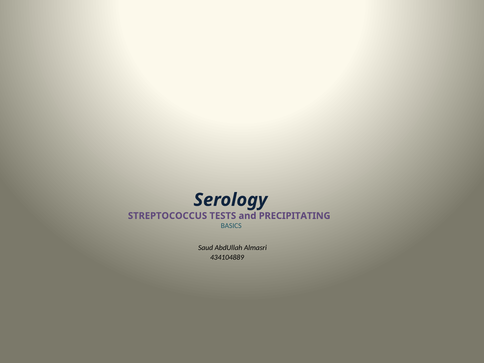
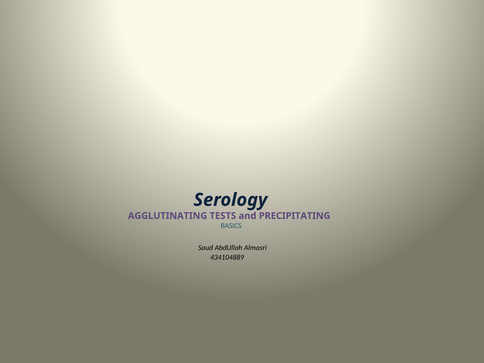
STREPTOCOCCUS: STREPTOCOCCUS -> AGGLUTINATING
